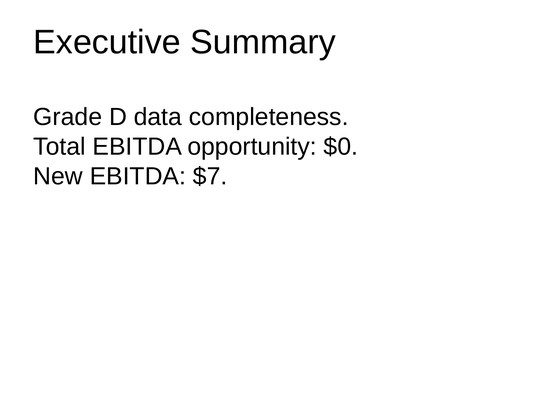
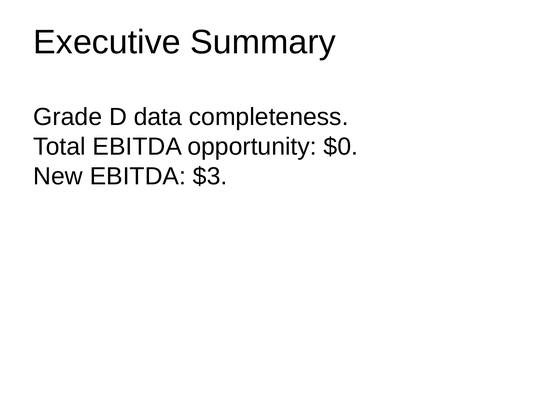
$7: $7 -> $3
